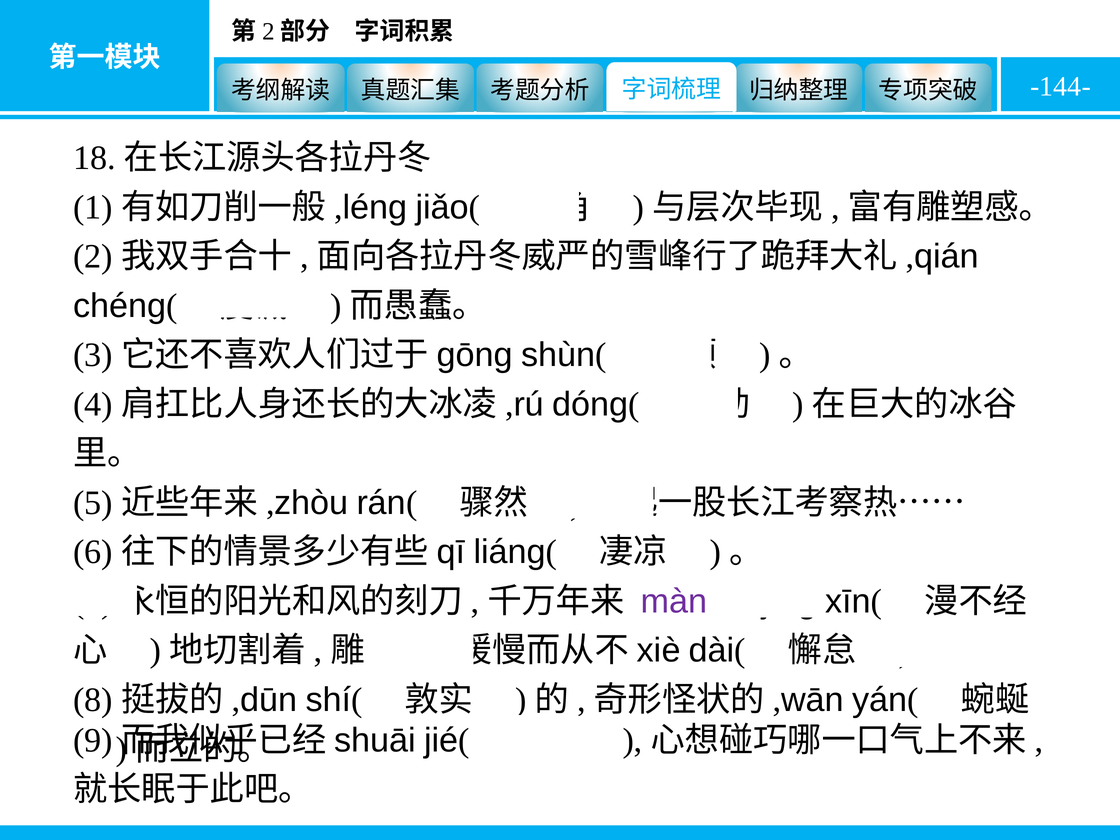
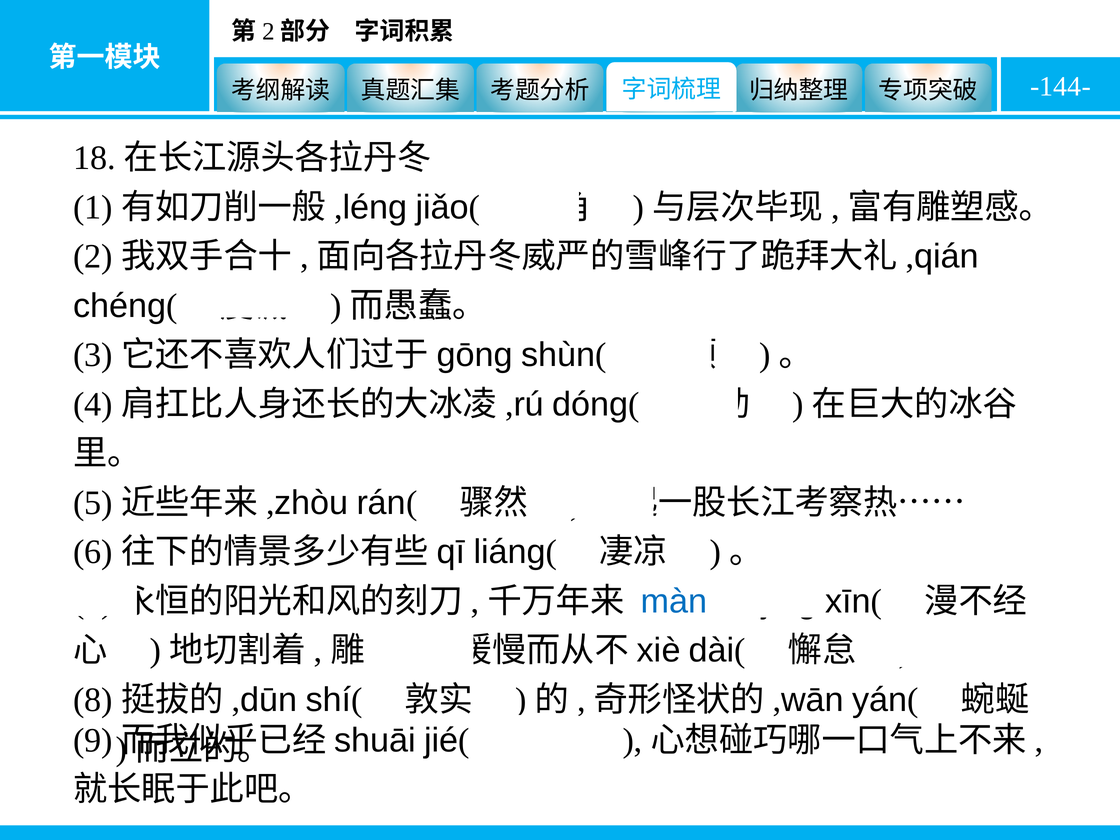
màn colour: purple -> blue
